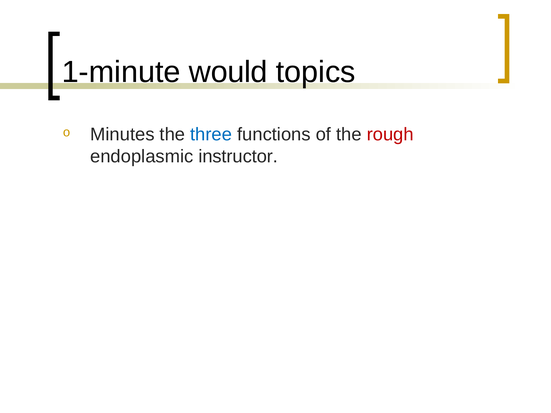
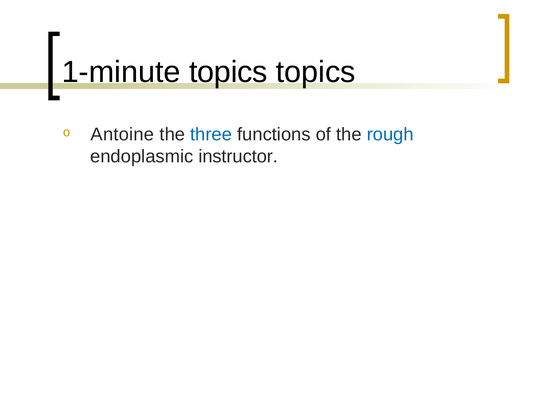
1-minute would: would -> topics
Minutes: Minutes -> Antoine
rough colour: red -> blue
